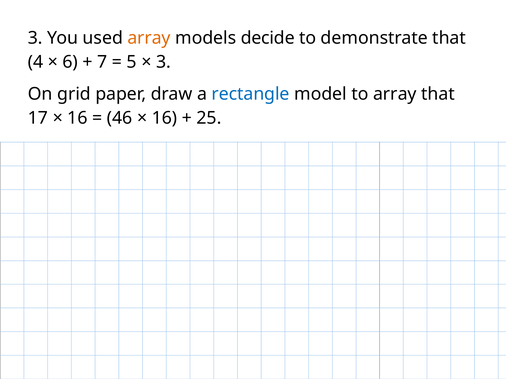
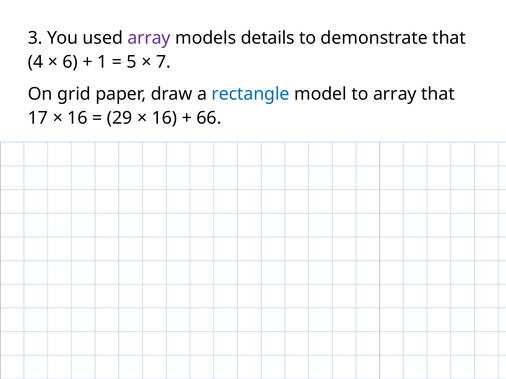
array at (149, 38) colour: orange -> purple
decide: decide -> details
7: 7 -> 1
3 at (163, 62): 3 -> 7
46: 46 -> 29
25: 25 -> 66
